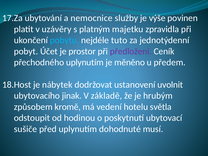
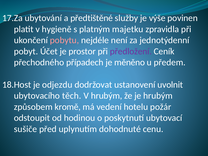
nemocnice: nemocnice -> předtištěné
uzávěry: uzávěry -> hygieně
pobytu colour: light blue -> pink
tuto: tuto -> není
přechodného uplynutím: uplynutím -> případech
nábytek: nábytek -> odjezdu
jinak: jinak -> těch
V základě: základě -> hrubým
světla: světla -> požár
musí: musí -> cenu
